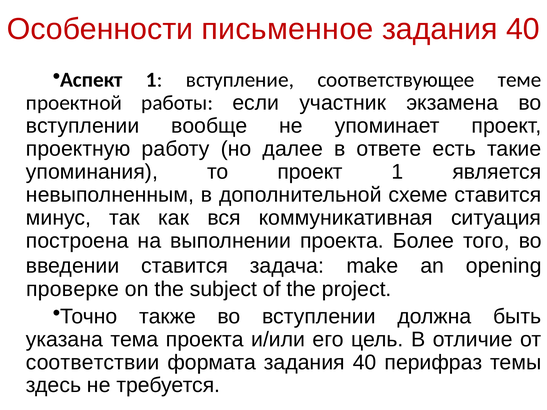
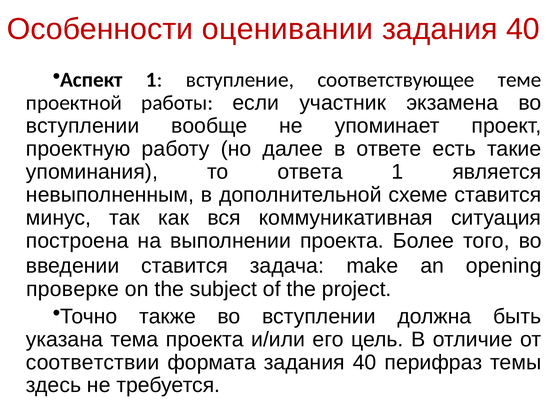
письменное: письменное -> оценивании
то проект: проект -> ответа
